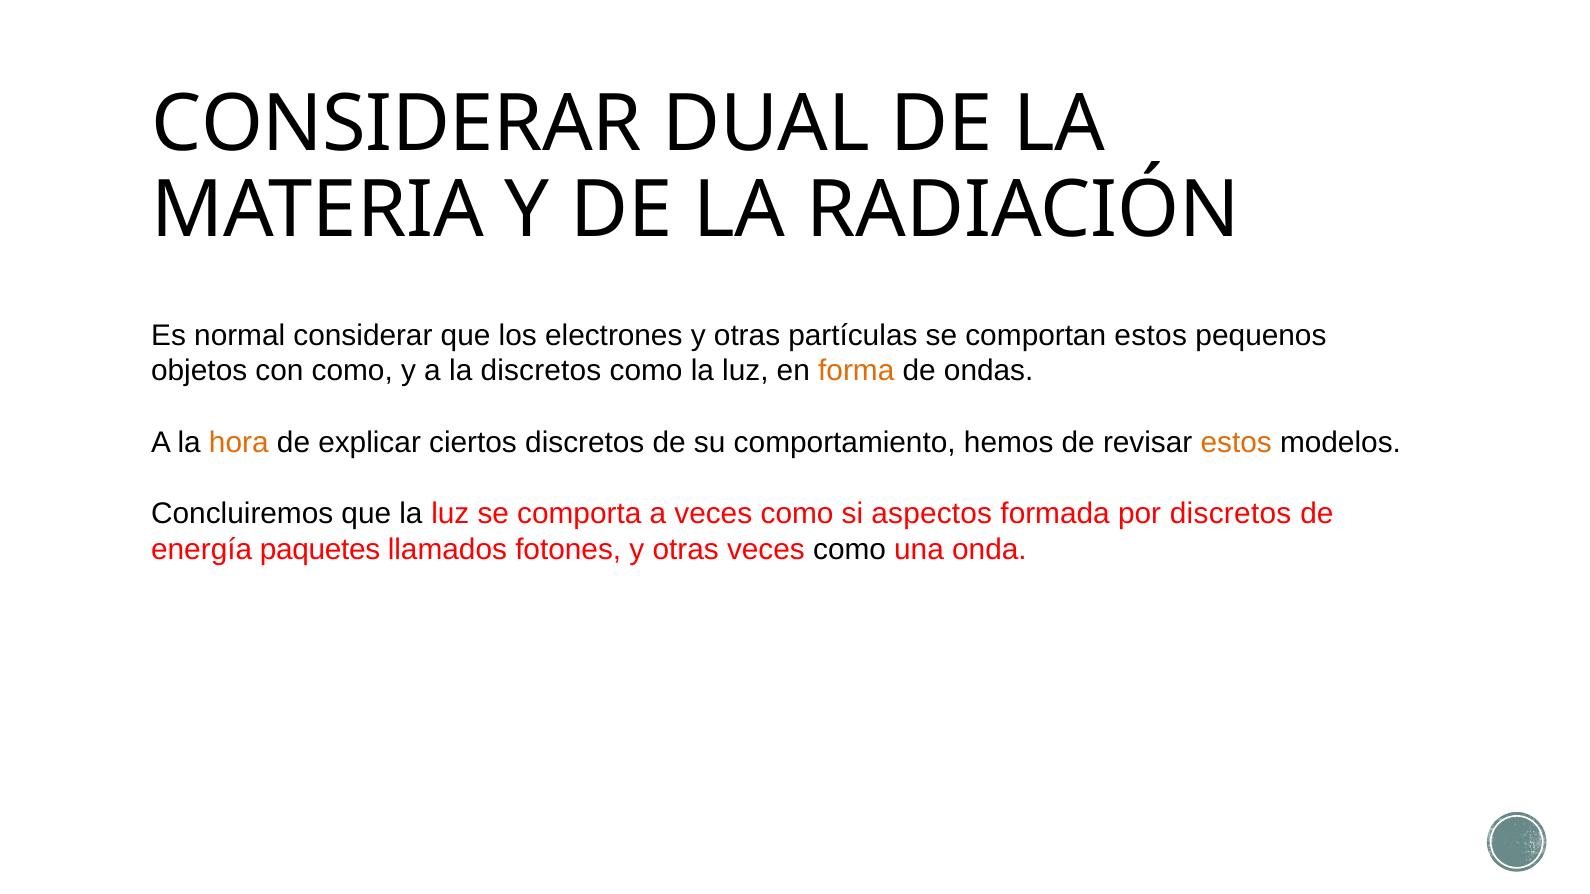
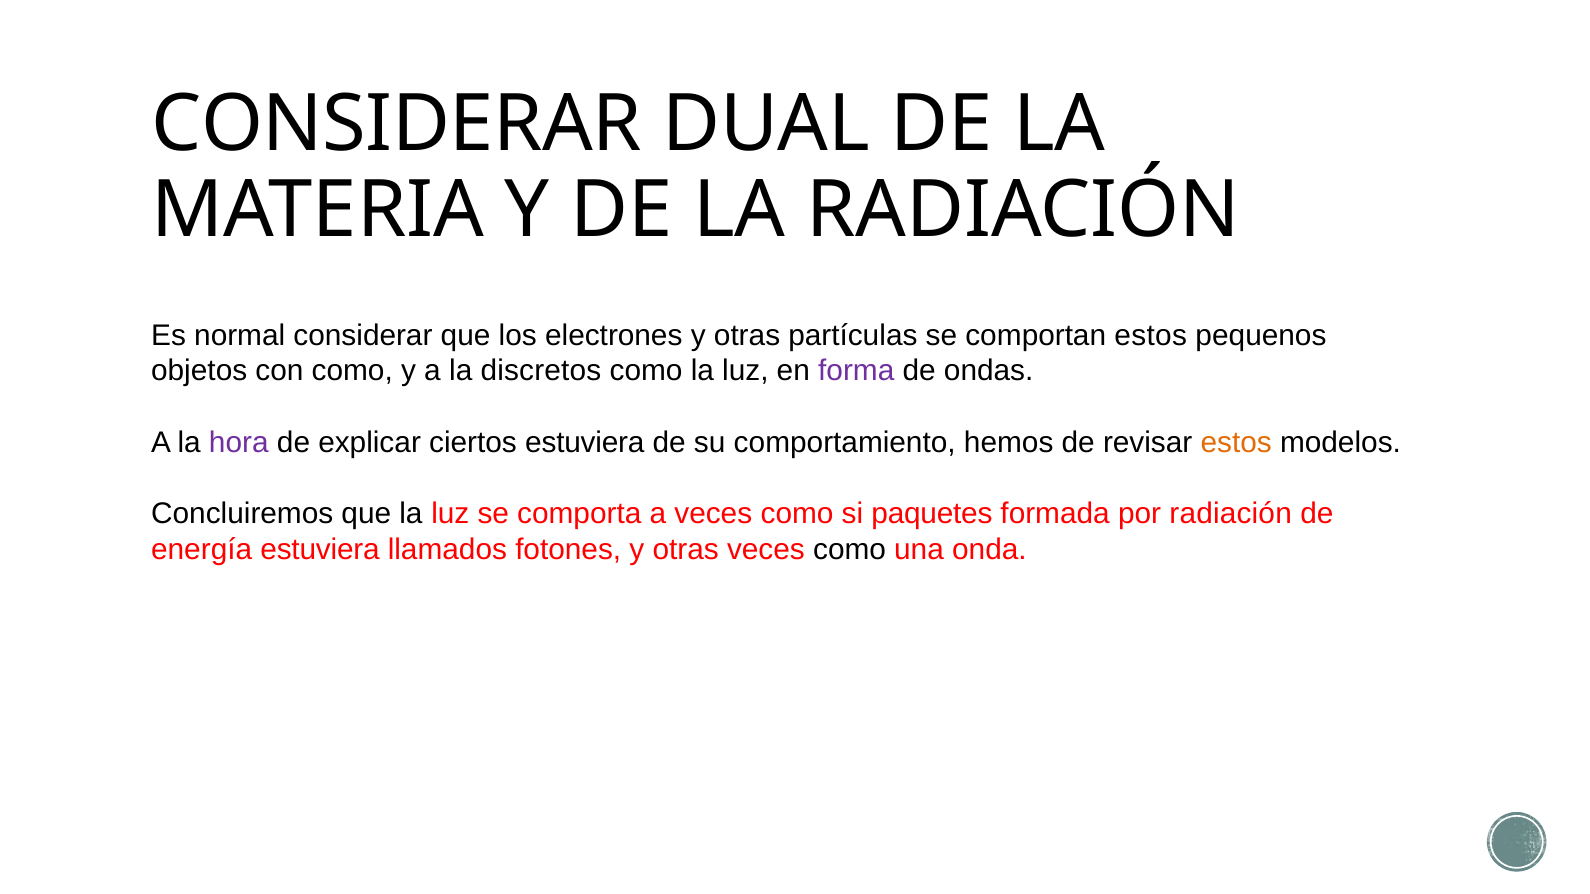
forma colour: orange -> purple
hora colour: orange -> purple
ciertos discretos: discretos -> estuviera
aspectos: aspectos -> paquetes
por discretos: discretos -> radiación
energía paquetes: paquetes -> estuviera
